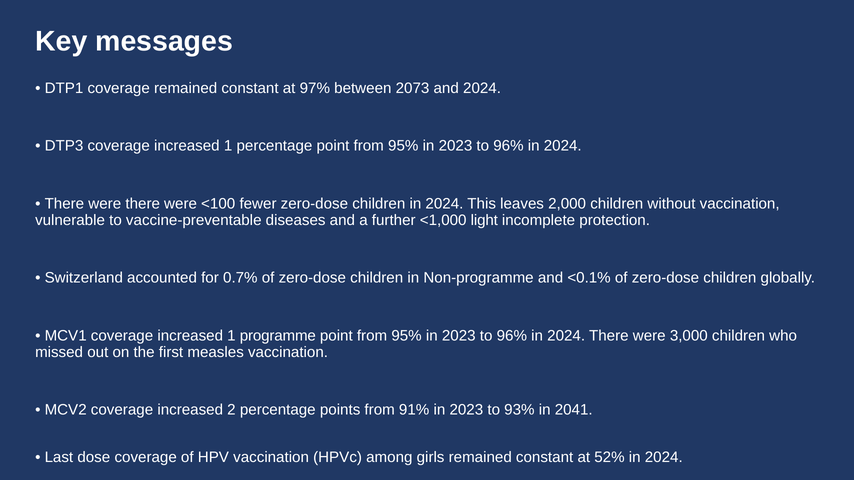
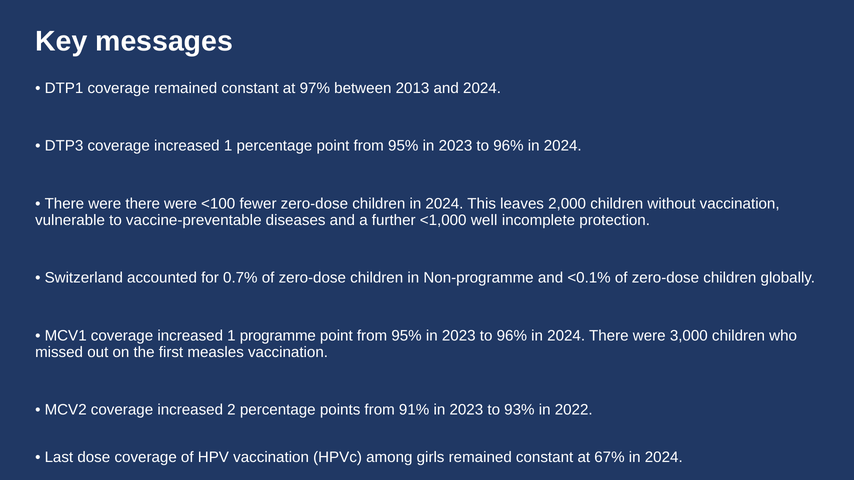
2073: 2073 -> 2013
light: light -> well
2041: 2041 -> 2022
52%: 52% -> 67%
